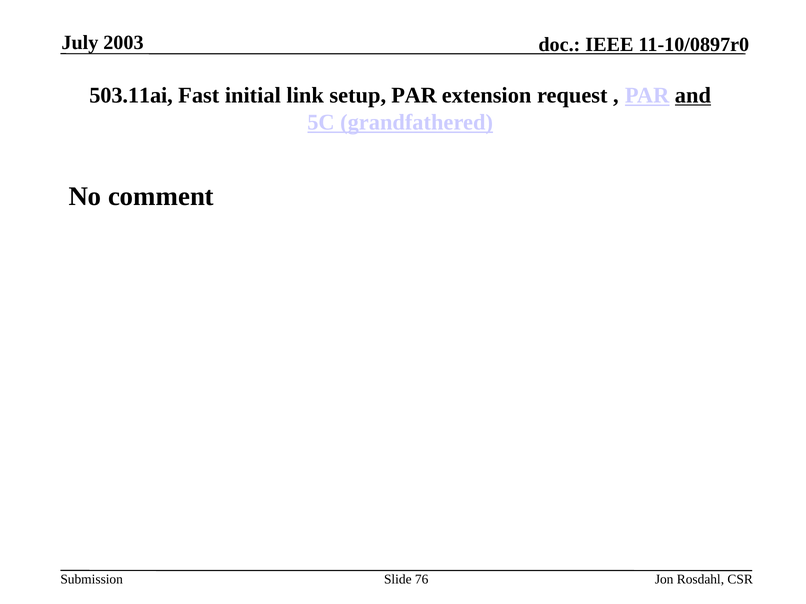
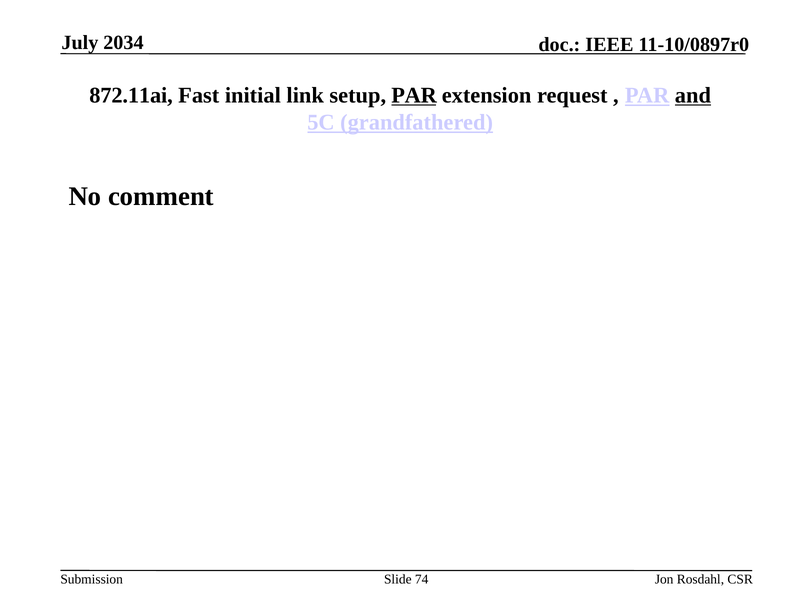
2003: 2003 -> 2034
503.11ai: 503.11ai -> 872.11ai
PAR at (414, 96) underline: none -> present
76: 76 -> 74
